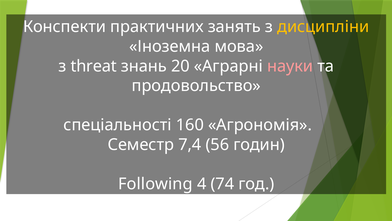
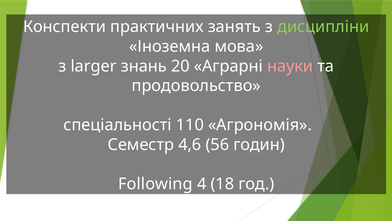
дисципліни colour: yellow -> light green
threat: threat -> larger
160: 160 -> 110
7,4: 7,4 -> 4,6
74: 74 -> 18
